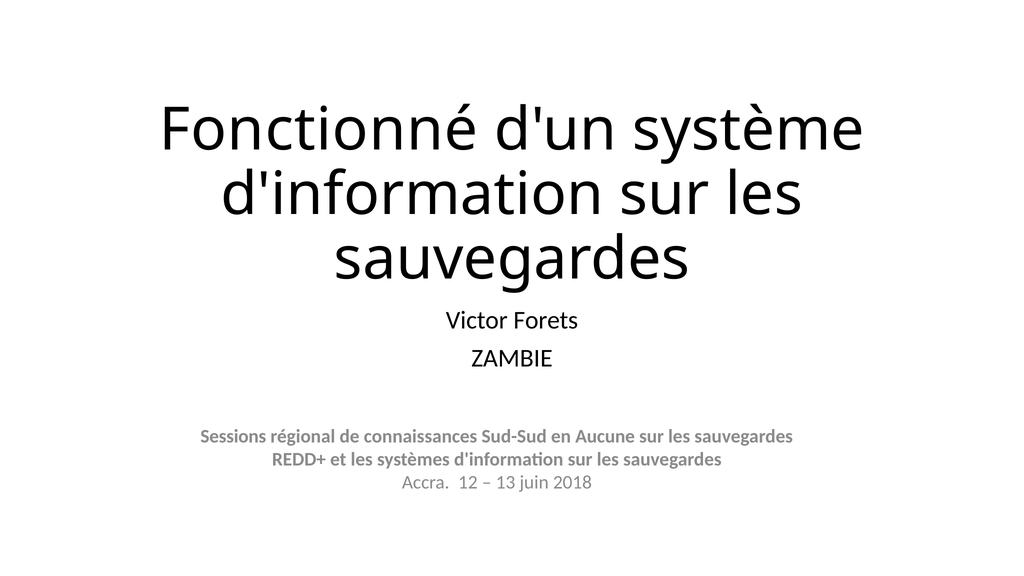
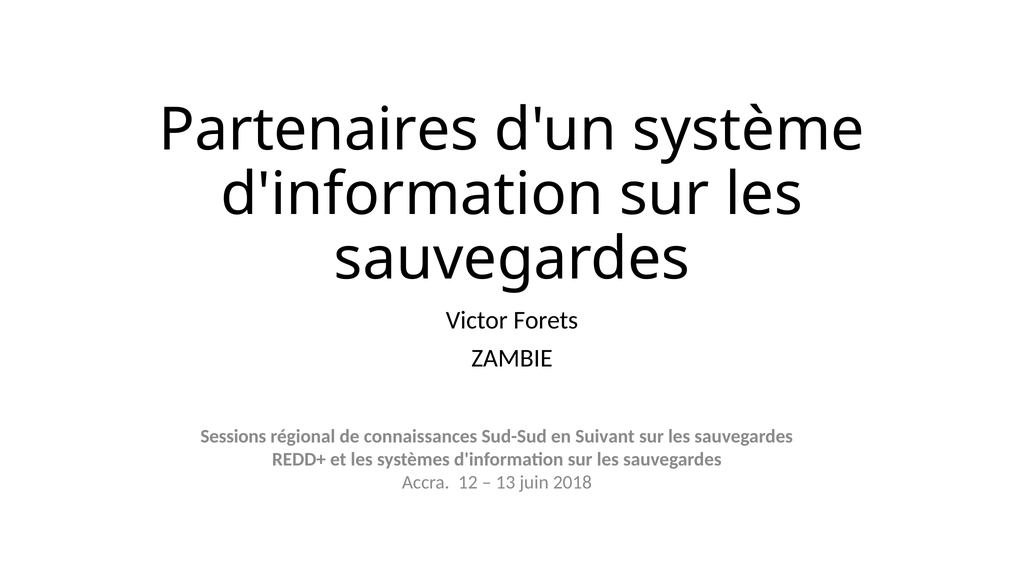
Fonctionné: Fonctionné -> Partenaires
Aucune: Aucune -> Suivant
